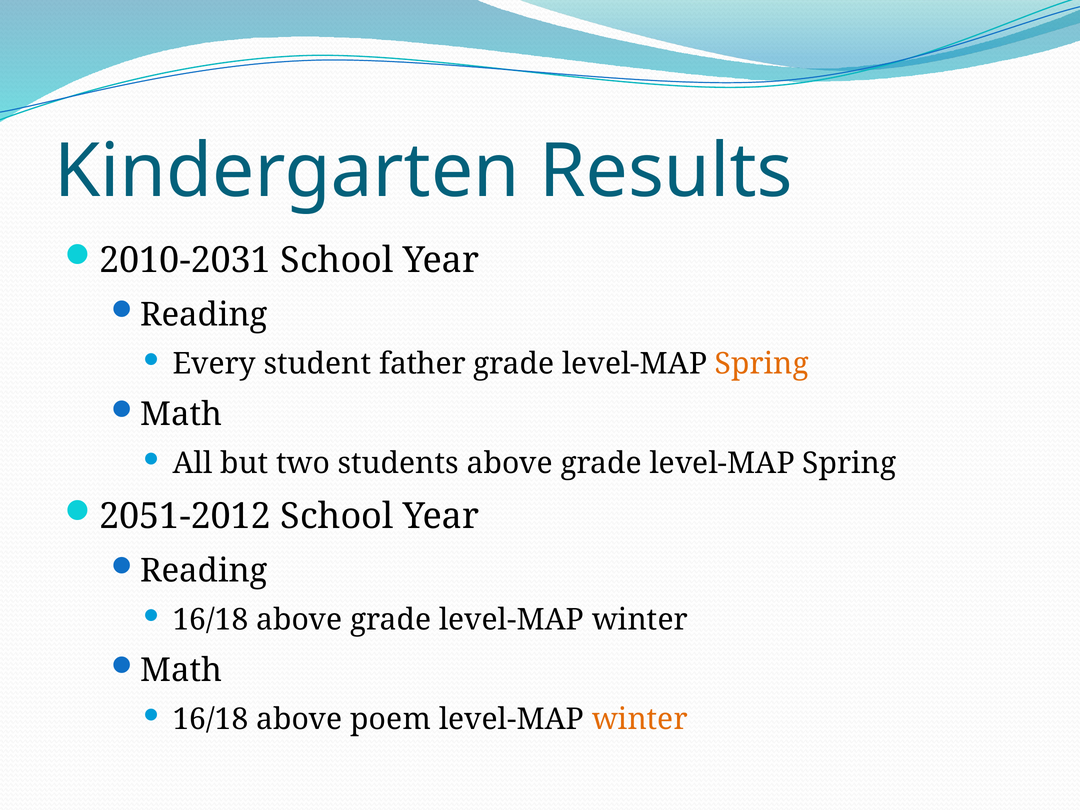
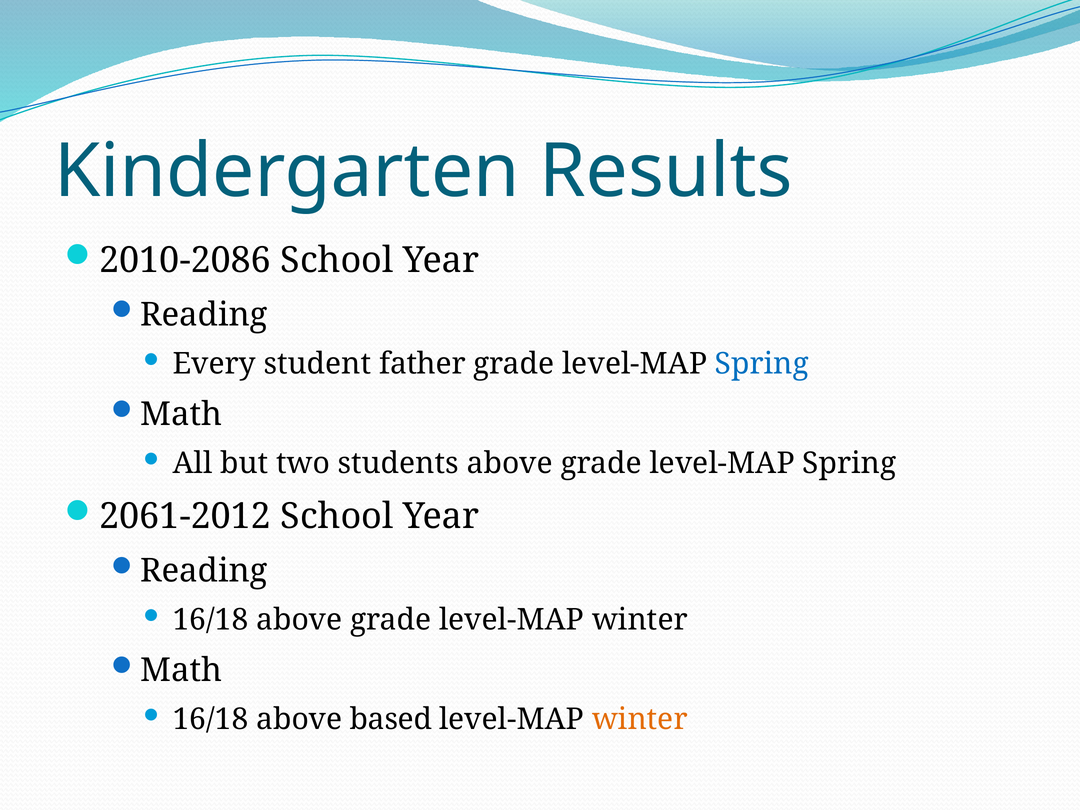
2010-2031: 2010-2031 -> 2010-2086
Spring at (762, 364) colour: orange -> blue
2051-2012: 2051-2012 -> 2061-2012
poem: poem -> based
